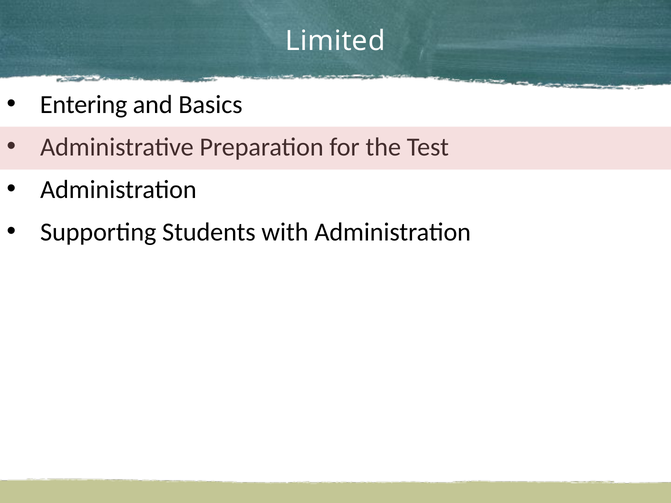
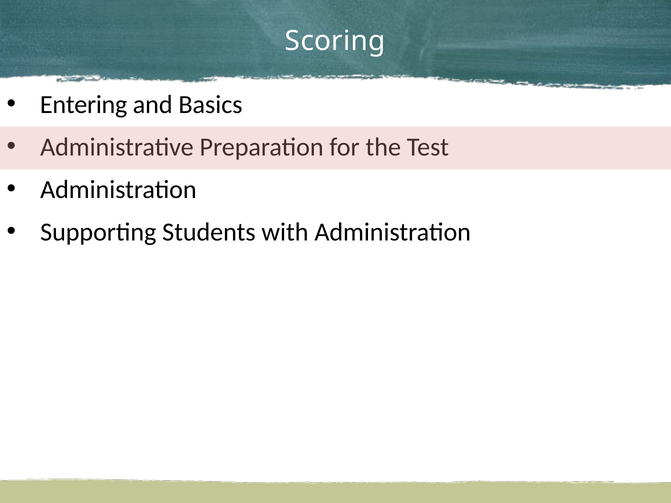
Limited: Limited -> Scoring
